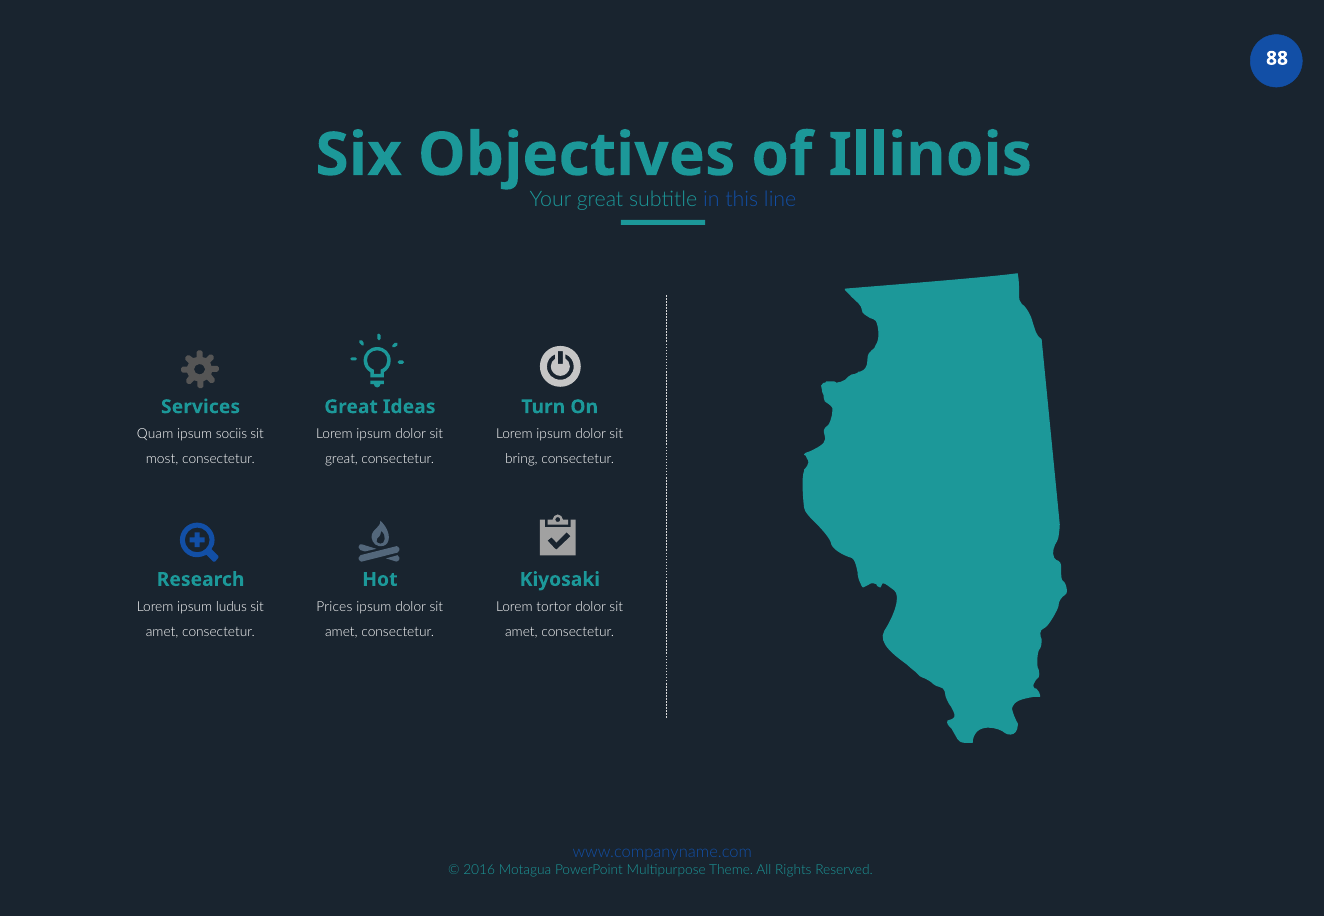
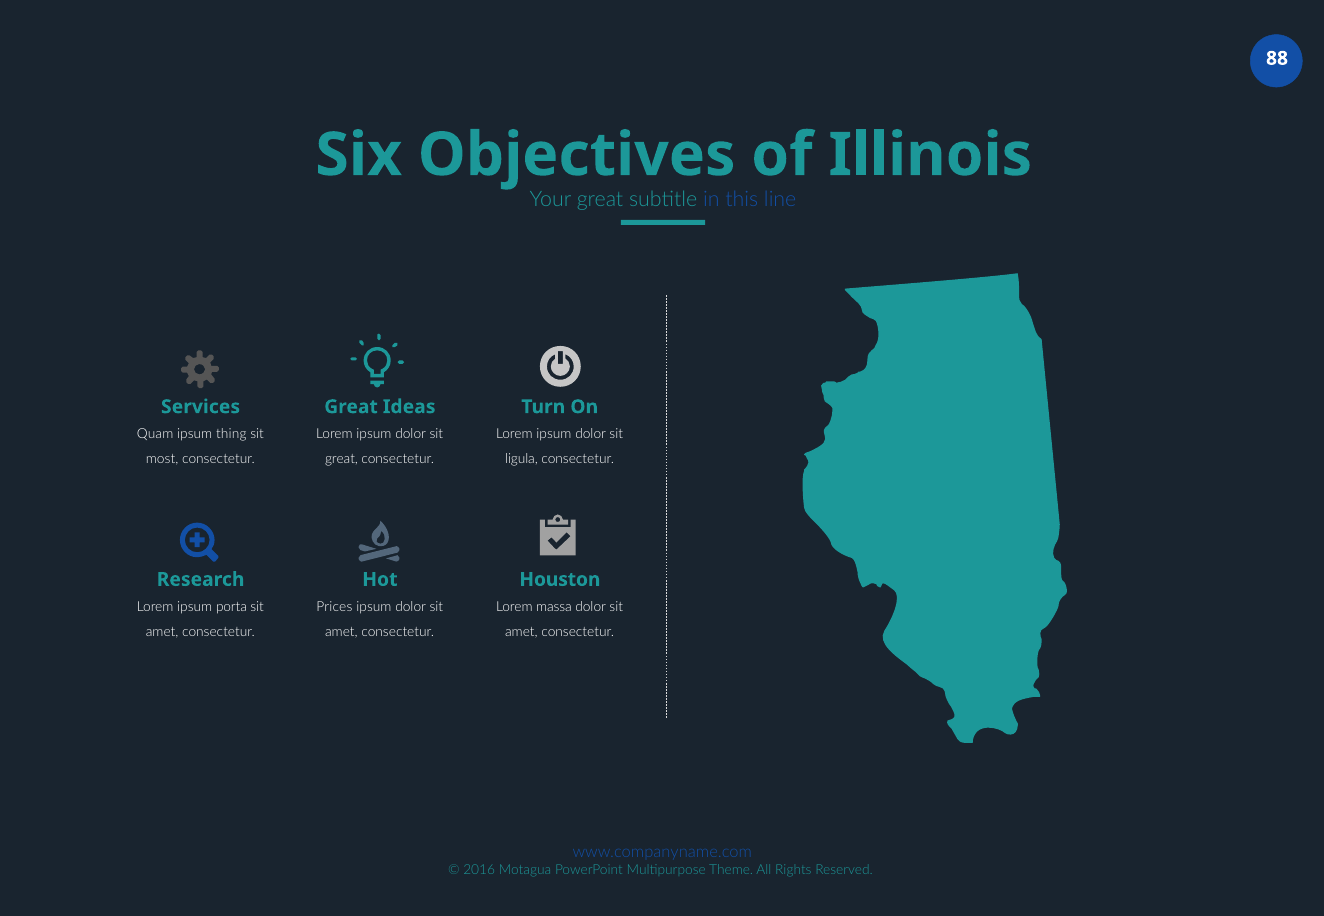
sociis: sociis -> thing
bring: bring -> ligula
Kiyosaki: Kiyosaki -> Houston
ludus: ludus -> porta
tortor: tortor -> massa
